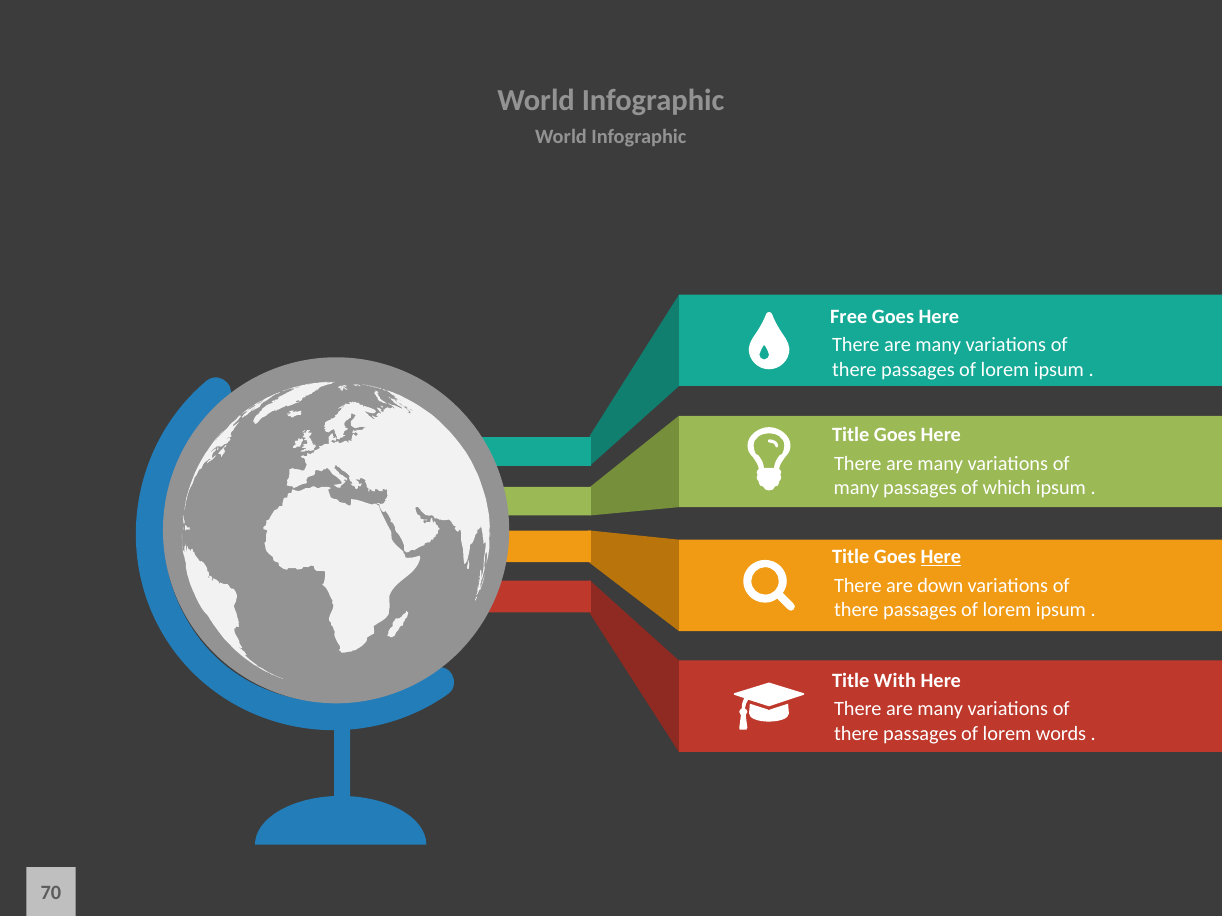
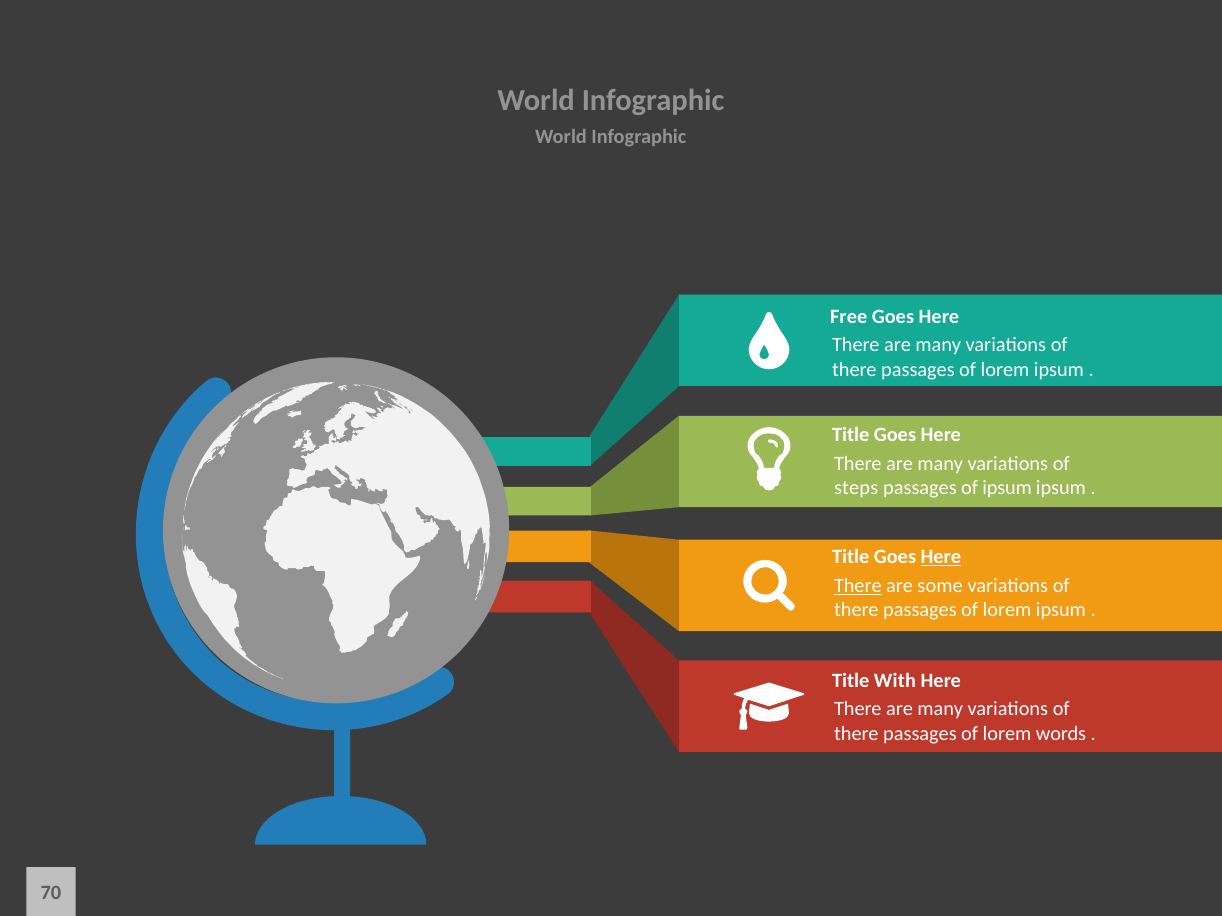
many at (856, 488): many -> steps
of which: which -> ipsum
There at (858, 586) underline: none -> present
down: down -> some
